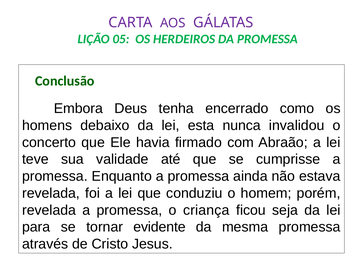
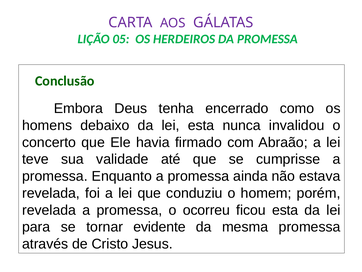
criança: criança -> ocorreu
ficou seja: seja -> esta
